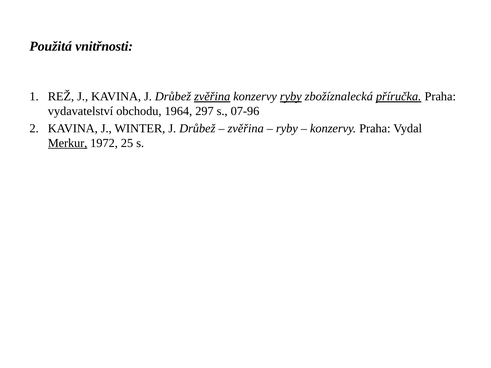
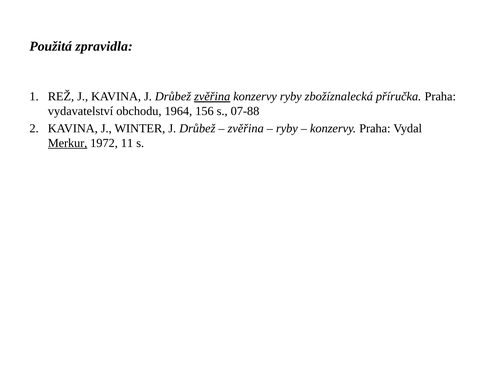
vnitřnosti: vnitřnosti -> zpravidla
ryby at (291, 97) underline: present -> none
příručka underline: present -> none
297: 297 -> 156
07-96: 07-96 -> 07-88
25: 25 -> 11
